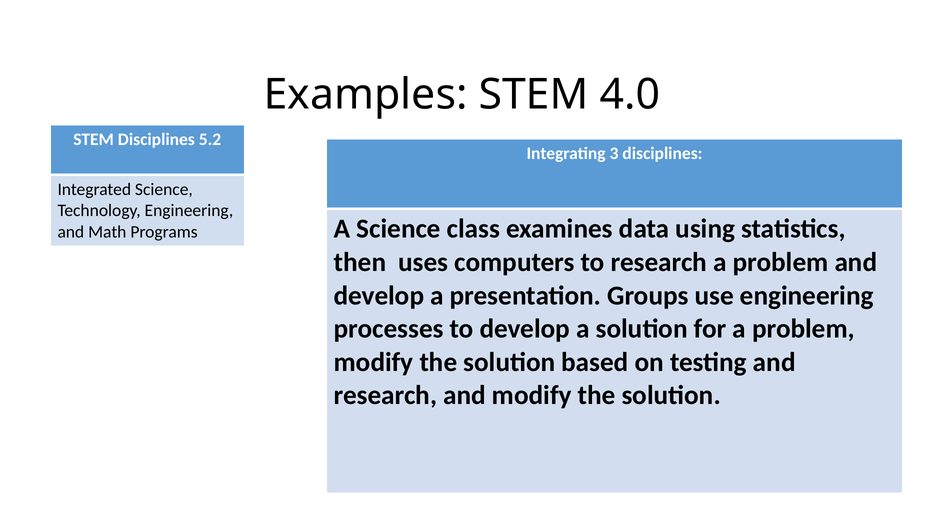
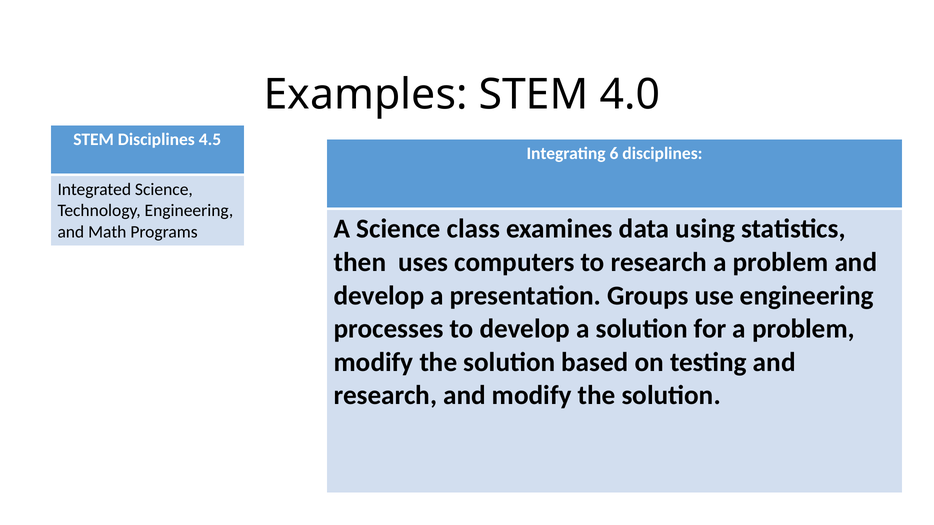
5.2: 5.2 -> 4.5
3: 3 -> 6
